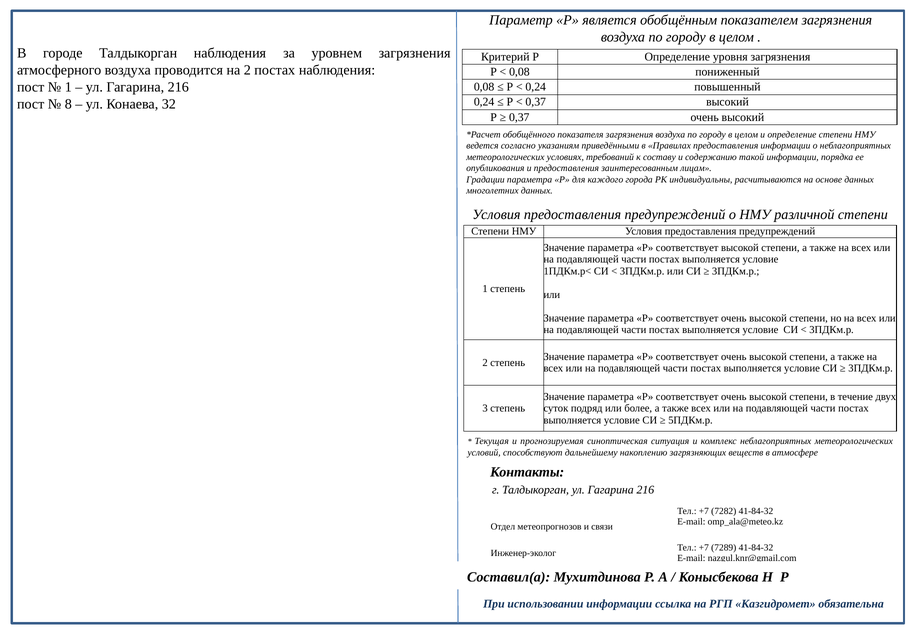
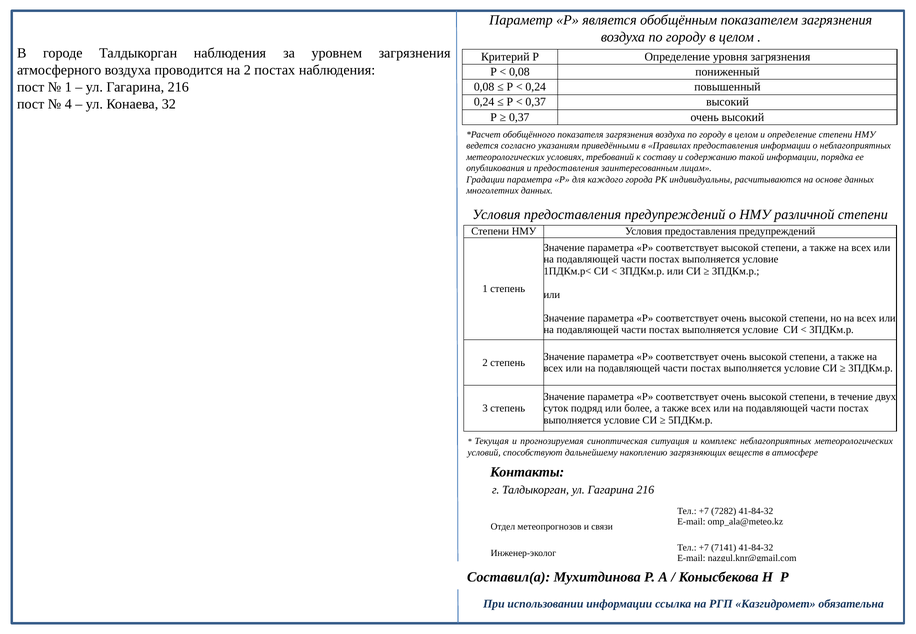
8: 8 -> 4
7289: 7289 -> 7141
